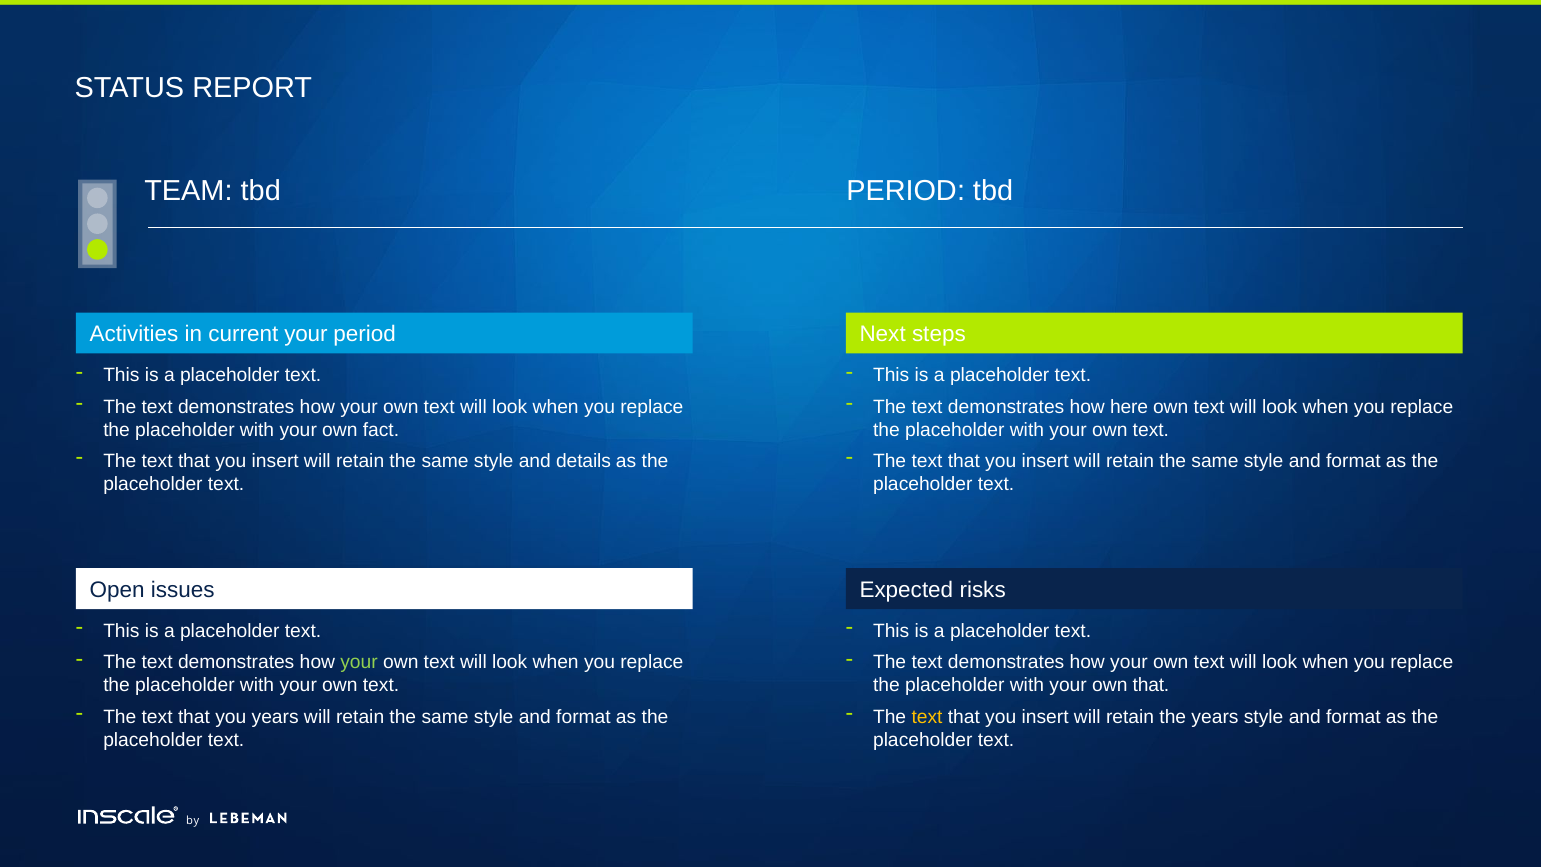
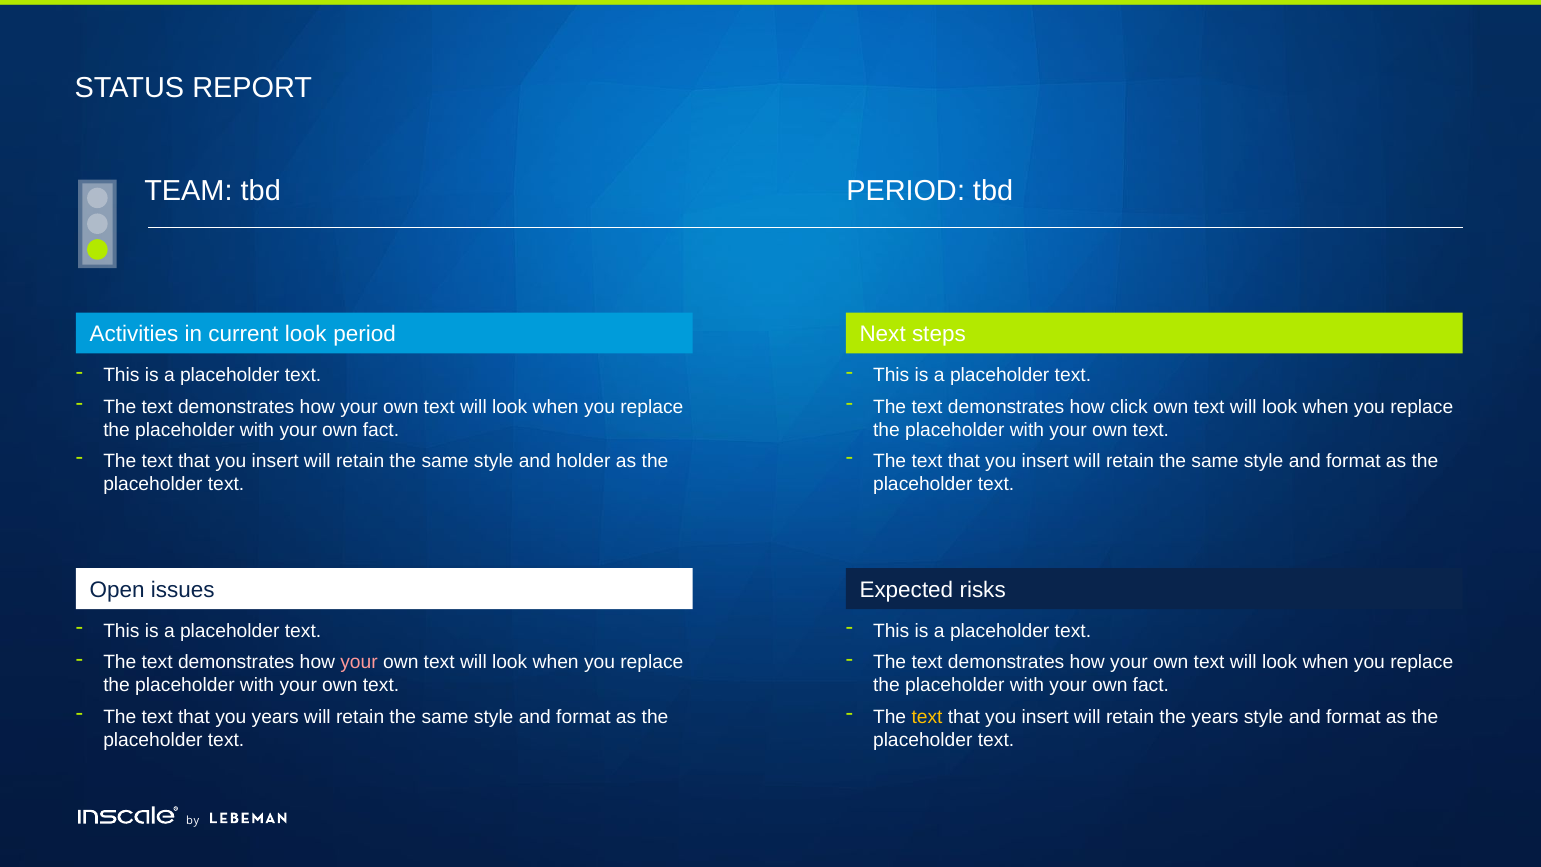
current your: your -> look
here: here -> click
details: details -> holder
your at (359, 662) colour: light green -> pink
that at (1151, 686): that -> fact
